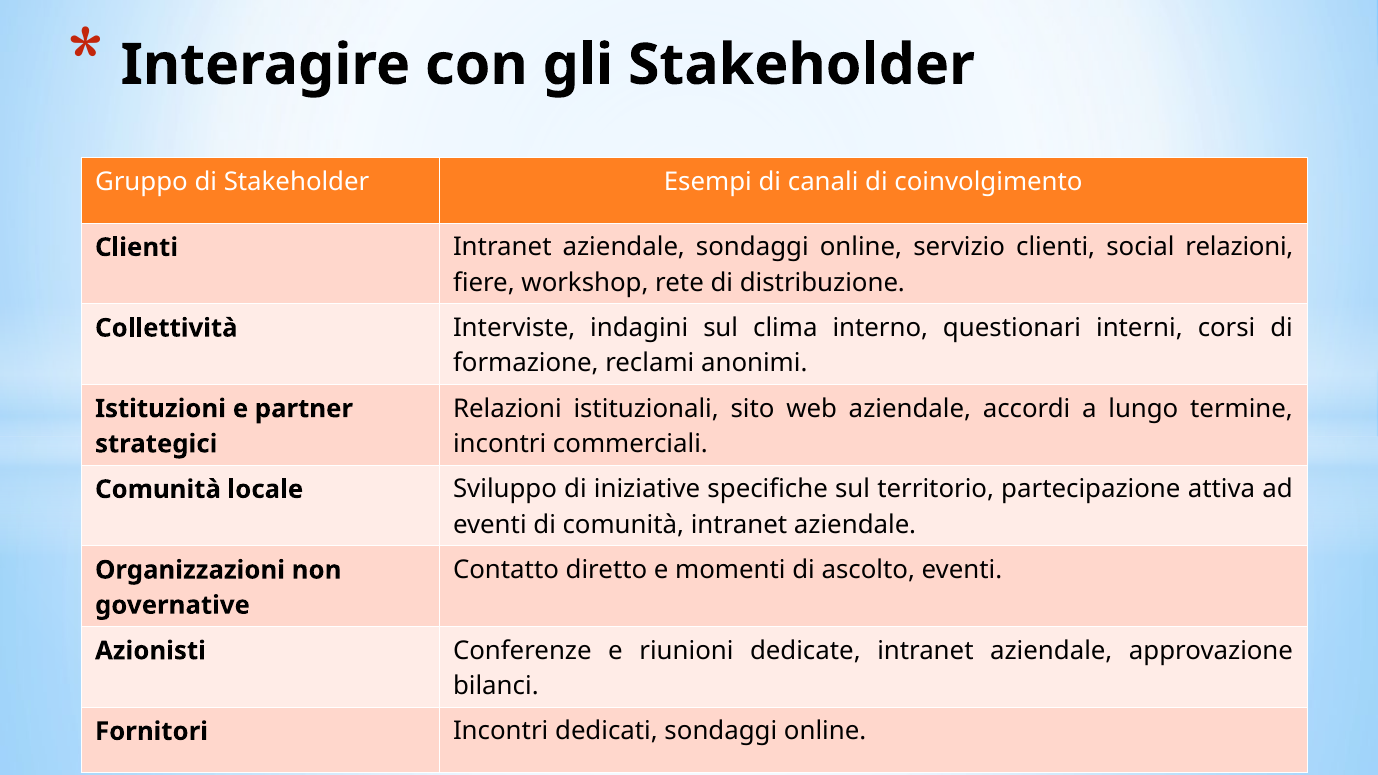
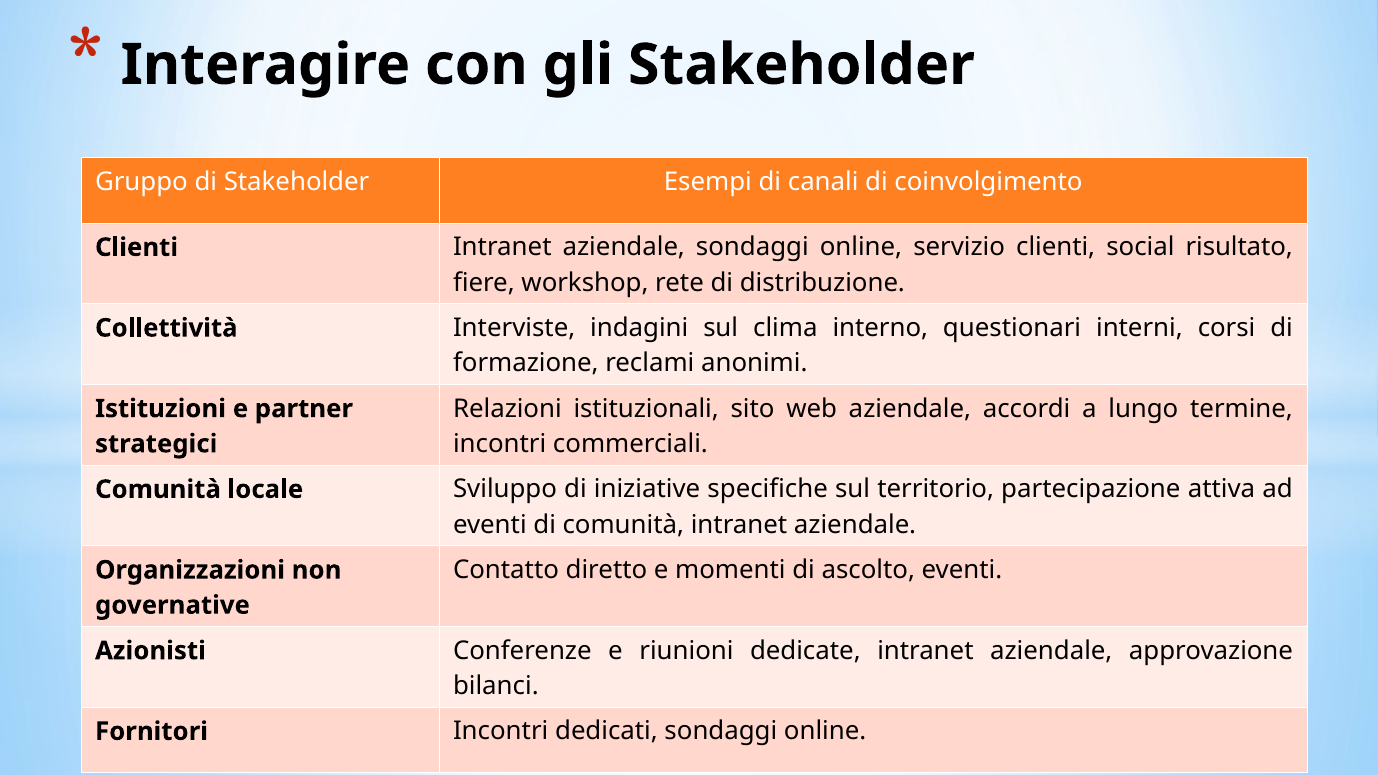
social relazioni: relazioni -> risultato
